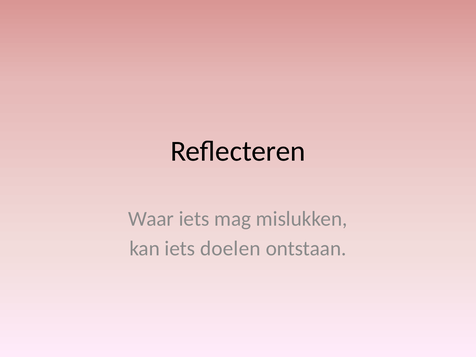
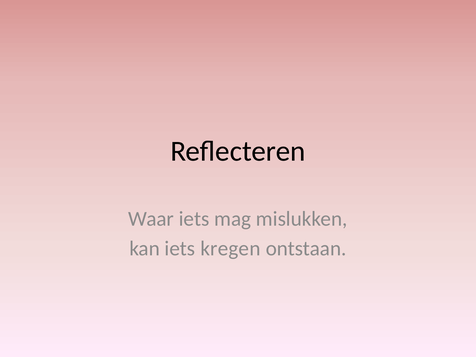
doelen: doelen -> kregen
